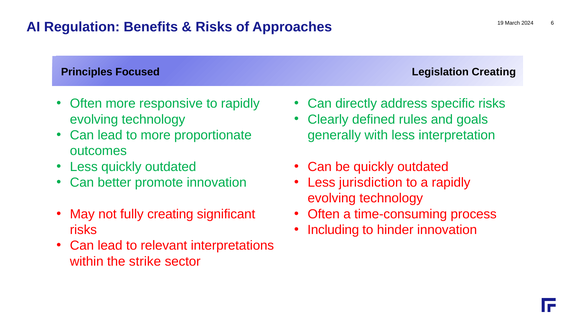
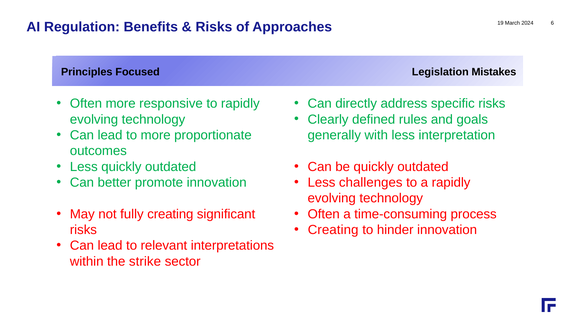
Legislation Creating: Creating -> Mistakes
jurisdiction: jurisdiction -> challenges
Including at (333, 230): Including -> Creating
